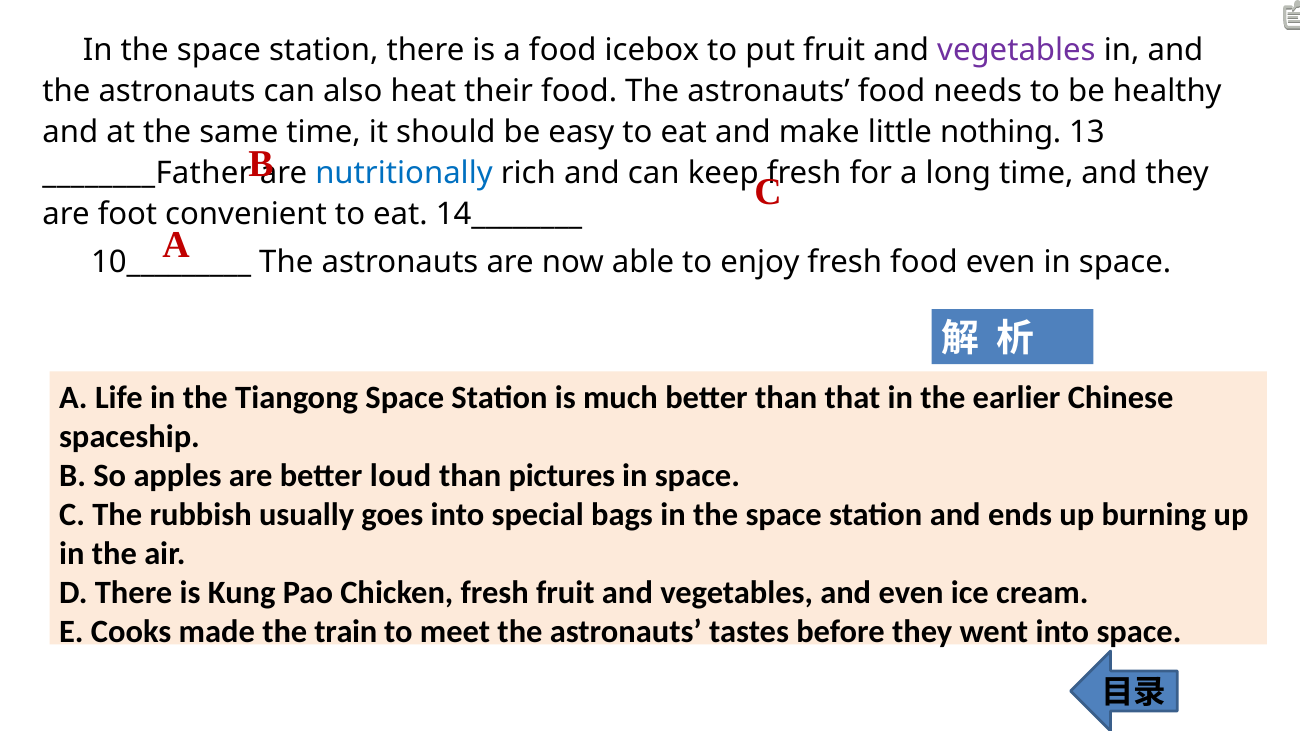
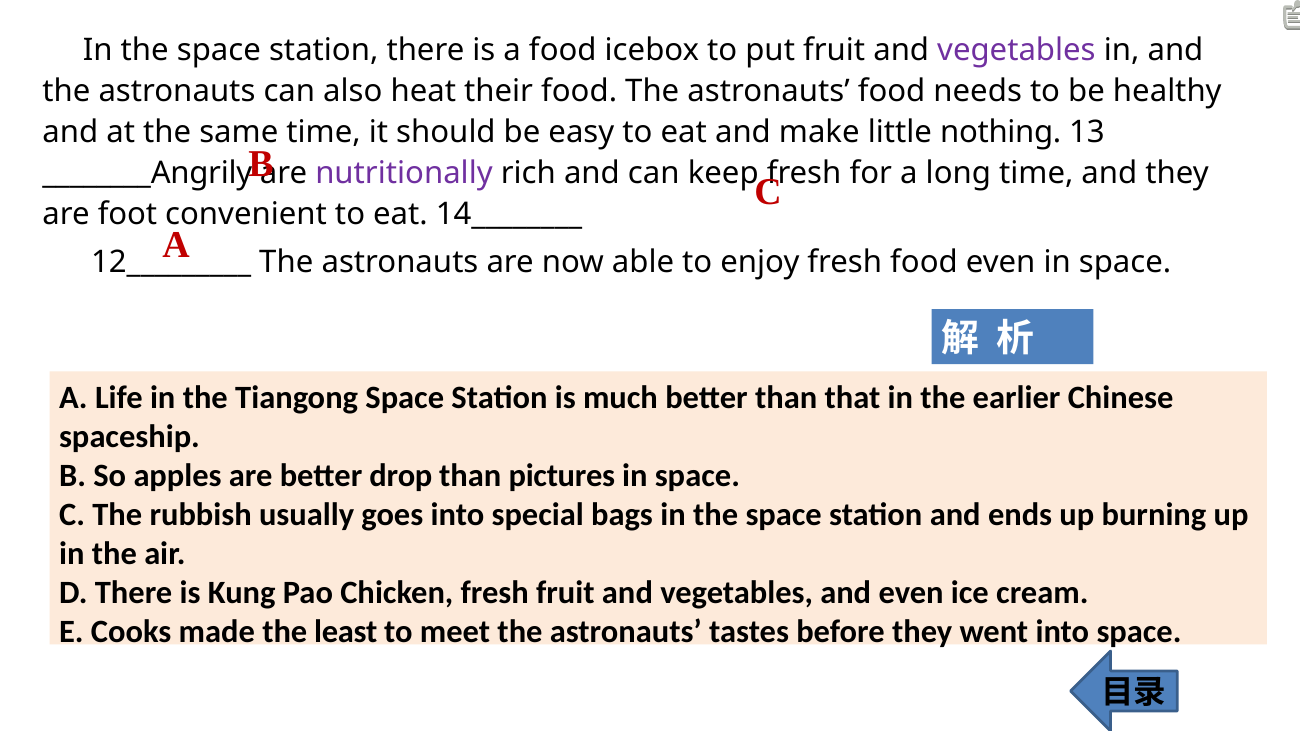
________Father: ________Father -> ________Angrily
nutritionally colour: blue -> purple
10_________: 10_________ -> 12_________
loud: loud -> drop
train: train -> least
